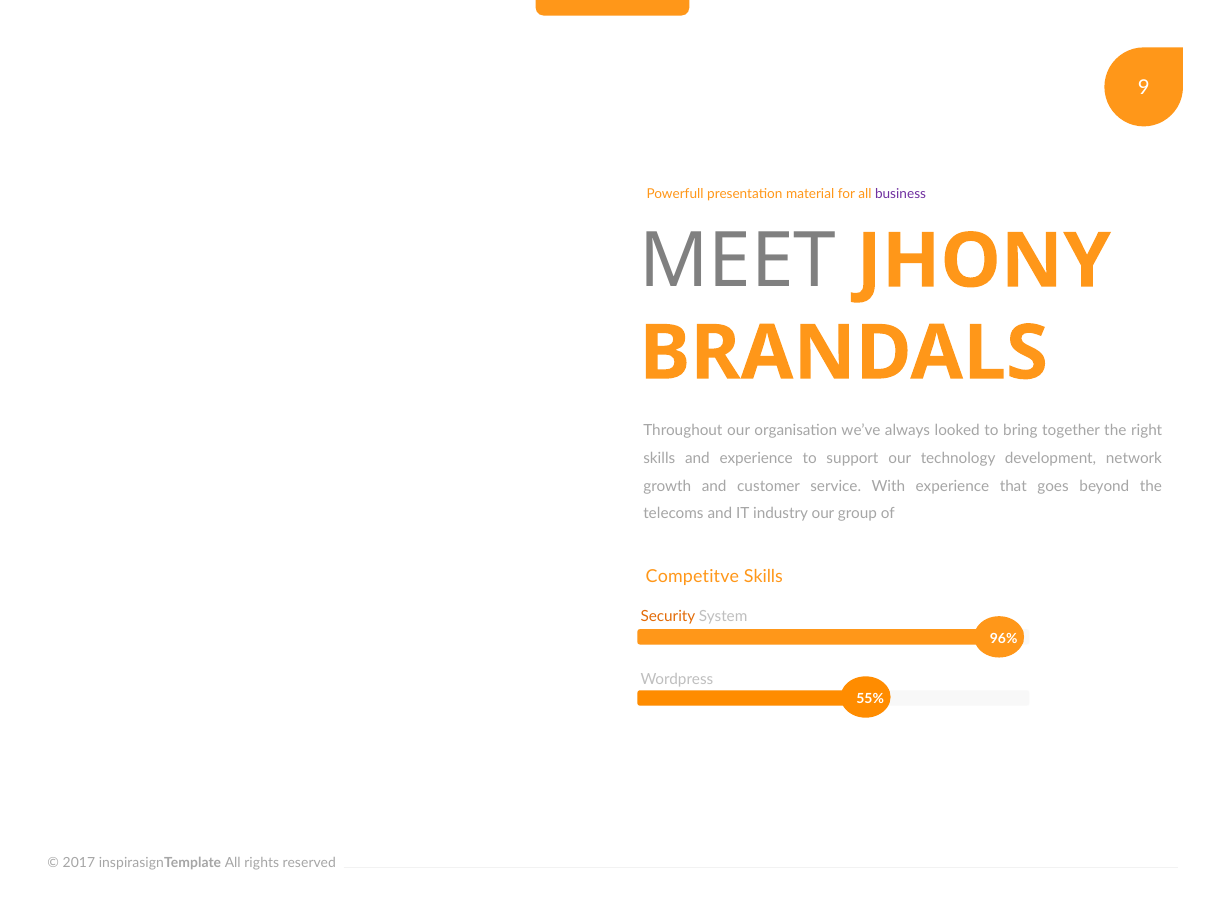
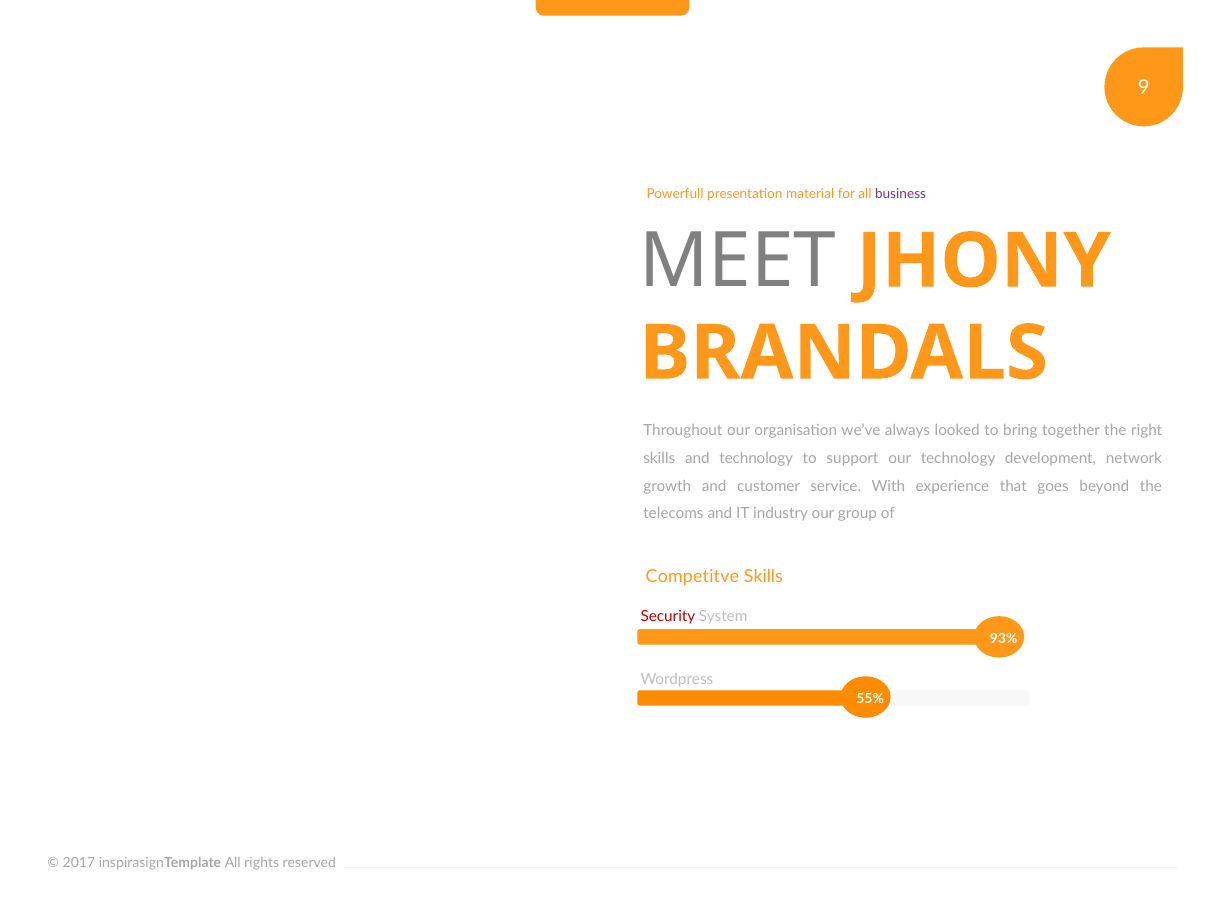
and experience: experience -> technology
Security colour: orange -> red
96%: 96% -> 93%
